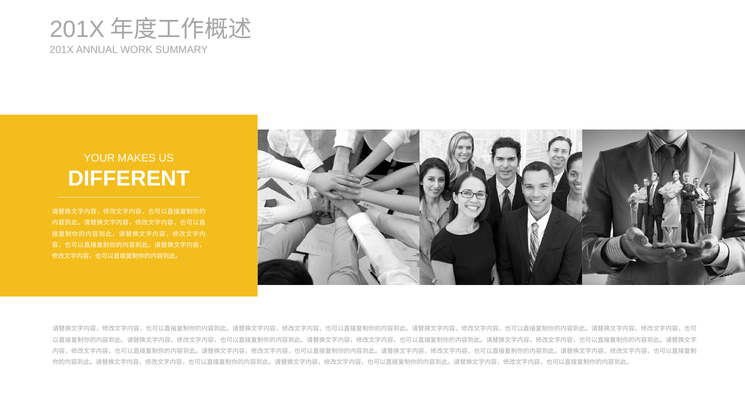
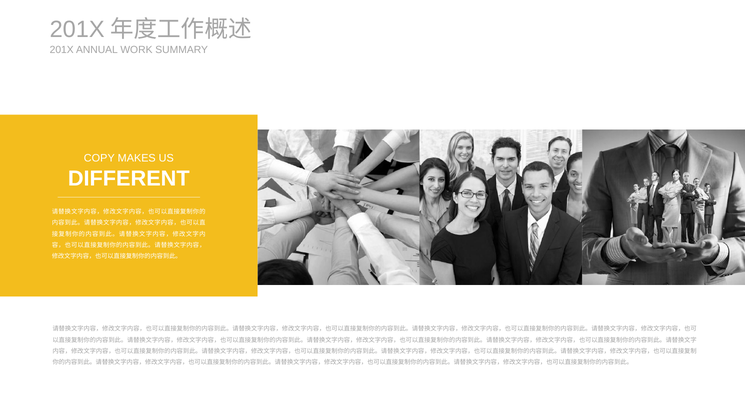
YOUR: YOUR -> COPY
